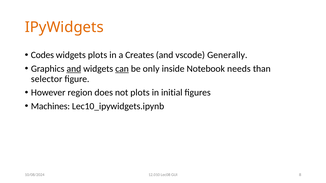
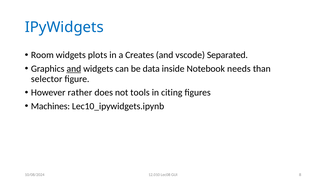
IPyWidgets colour: orange -> blue
Codes: Codes -> Room
Generally: Generally -> Separated
can underline: present -> none
only: only -> data
region: region -> rather
not plots: plots -> tools
initial: initial -> citing
